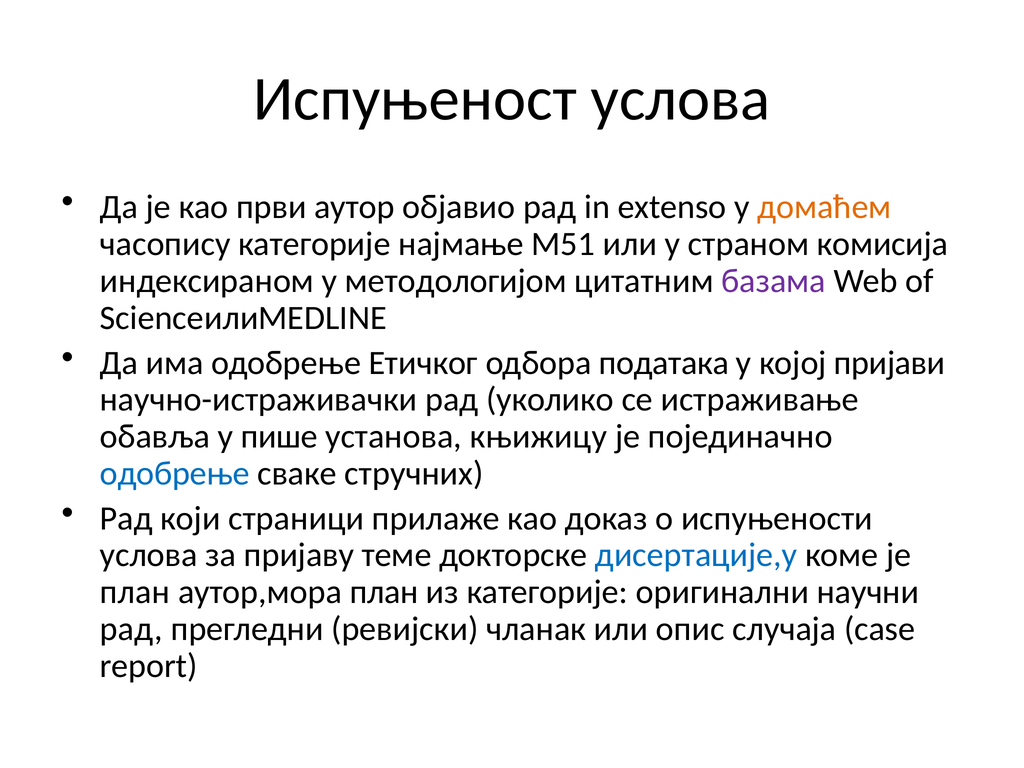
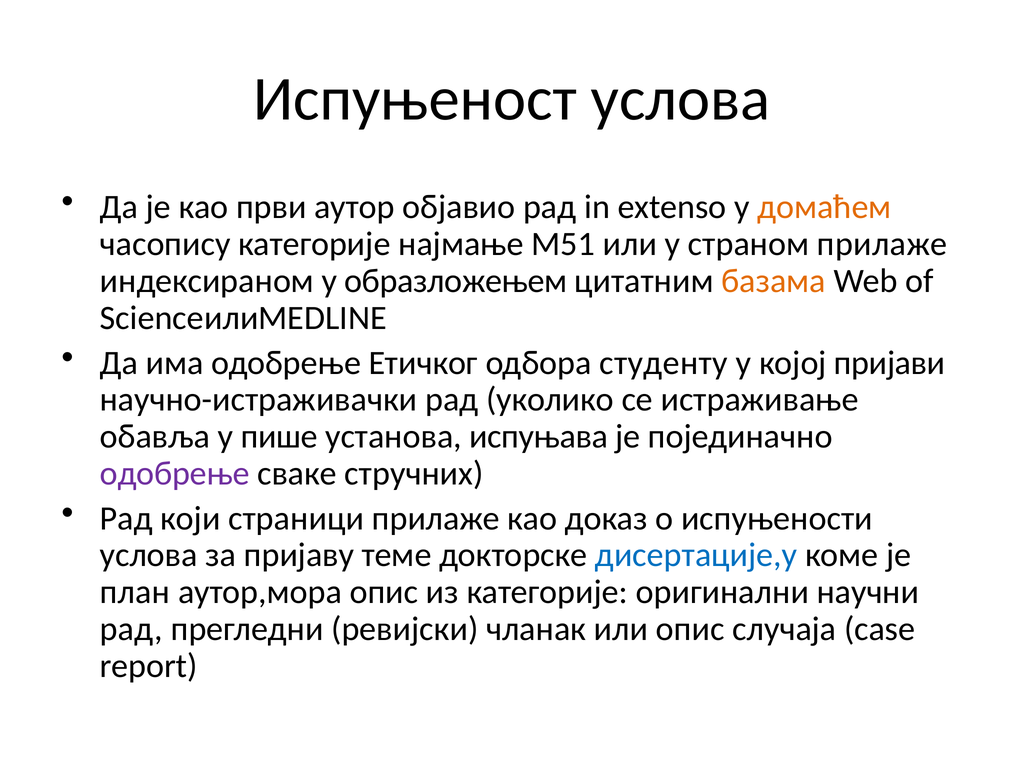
страном комисија: комисија -> прилаже
методологијом: методологијом -> образложењем
базама colour: purple -> orange
података: података -> студенту
књижицу: књижицу -> испуњава
одобрење at (175, 473) colour: blue -> purple
аутор,мора план: план -> опис
